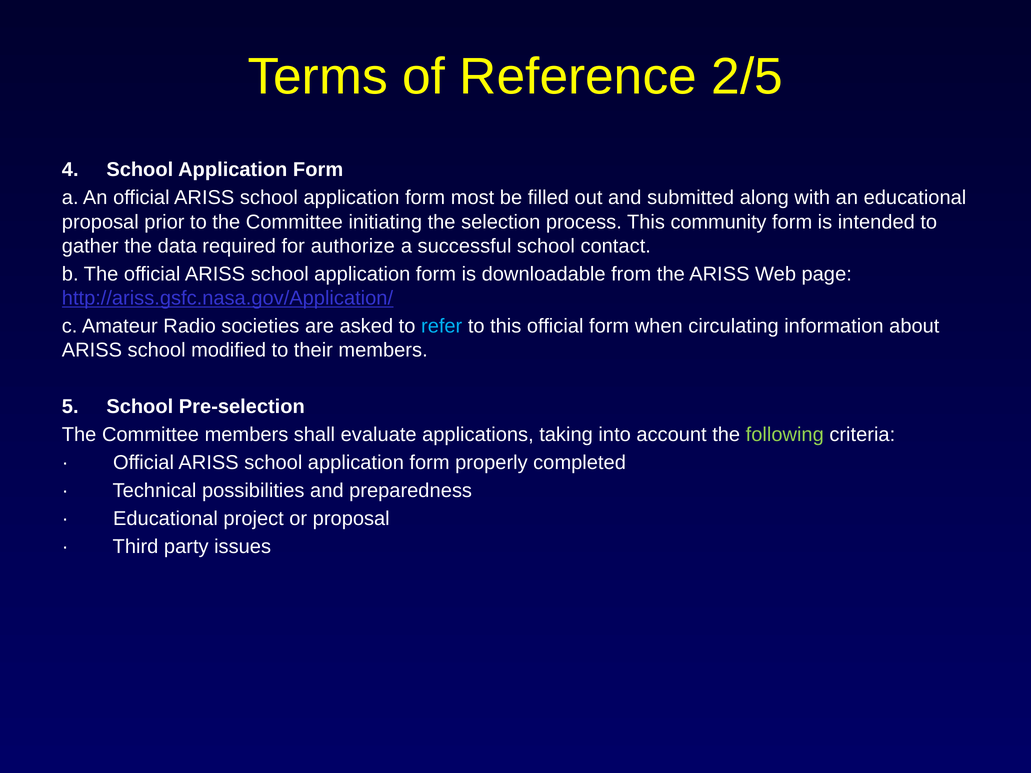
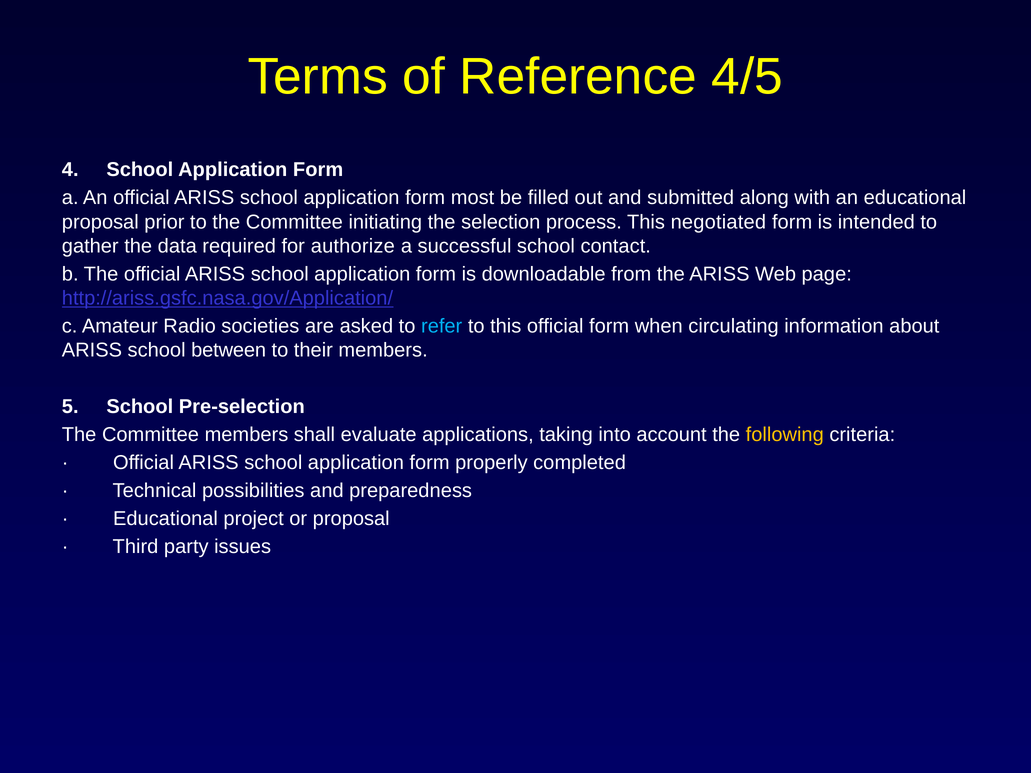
2/5: 2/5 -> 4/5
community: community -> negotiated
modified: modified -> between
following colour: light green -> yellow
